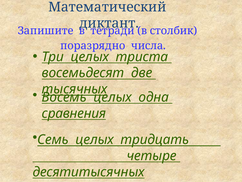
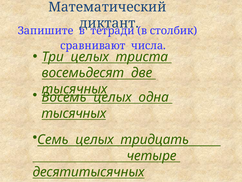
поразрядно: поразрядно -> сравнивают
сравнения at (74, 113): сравнения -> тысячных
